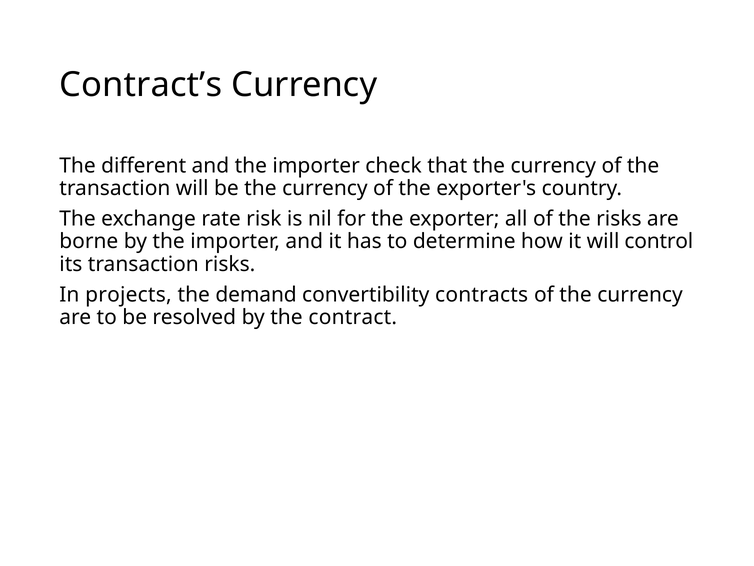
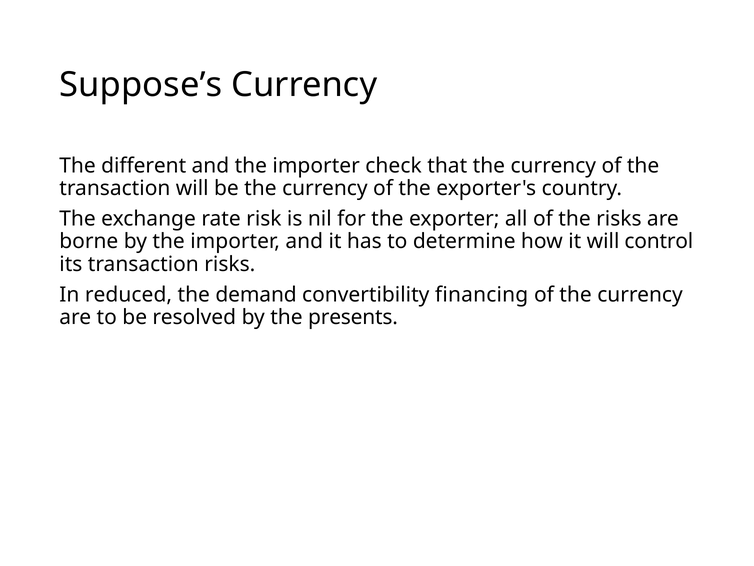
Contract’s: Contract’s -> Suppose’s
projects: projects -> reduced
contracts: contracts -> financing
contract: contract -> presents
